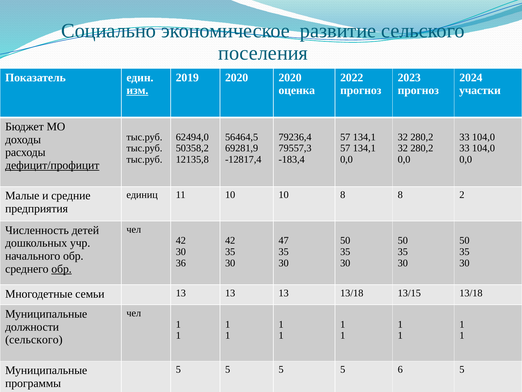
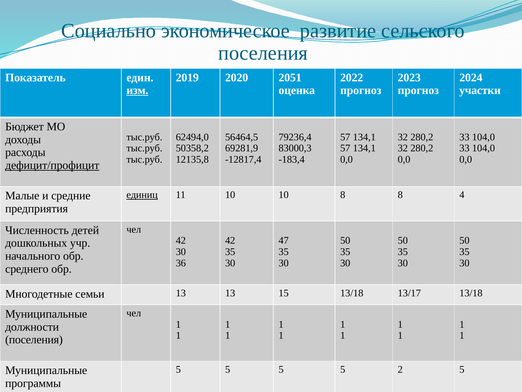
2020 2020: 2020 -> 2051
79557,3: 79557,3 -> 83000,3
единиц underline: none -> present
2: 2 -> 4
обр at (62, 269) underline: present -> none
13 13 13: 13 -> 15
13/15: 13/15 -> 13/17
сельского at (34, 339): сельского -> поселения
6: 6 -> 2
